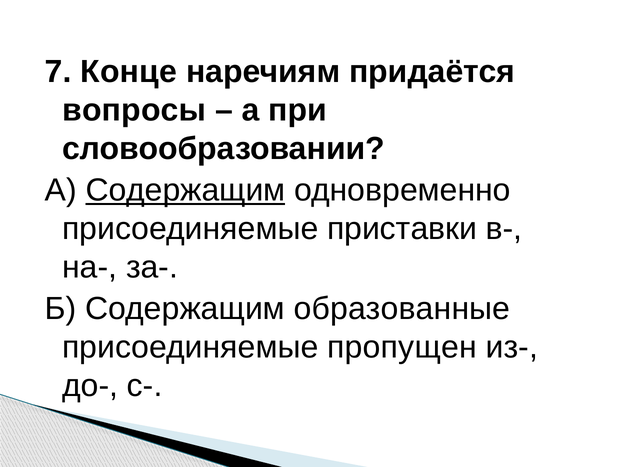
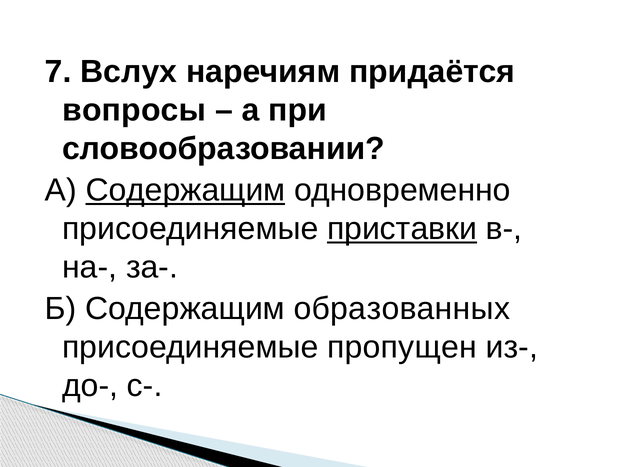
Конце: Конце -> Вслух
приставки underline: none -> present
образованные: образованные -> образованных
